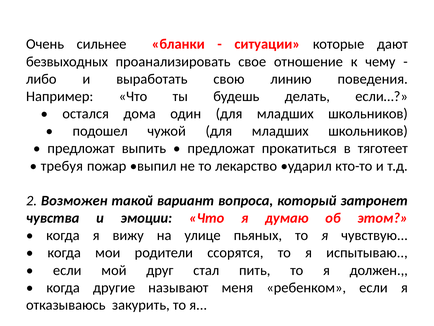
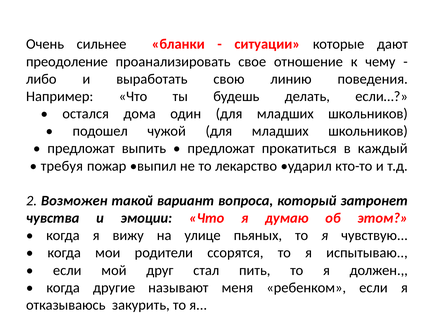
безвыходных: безвыходных -> преодоление
тяготеет: тяготеет -> каждый
